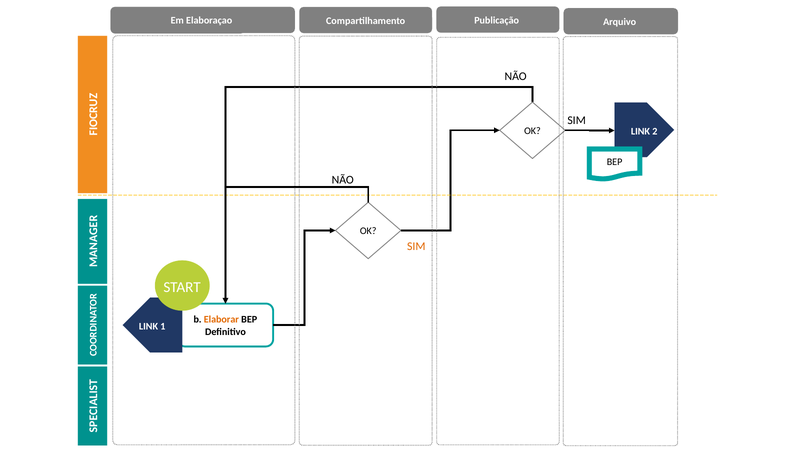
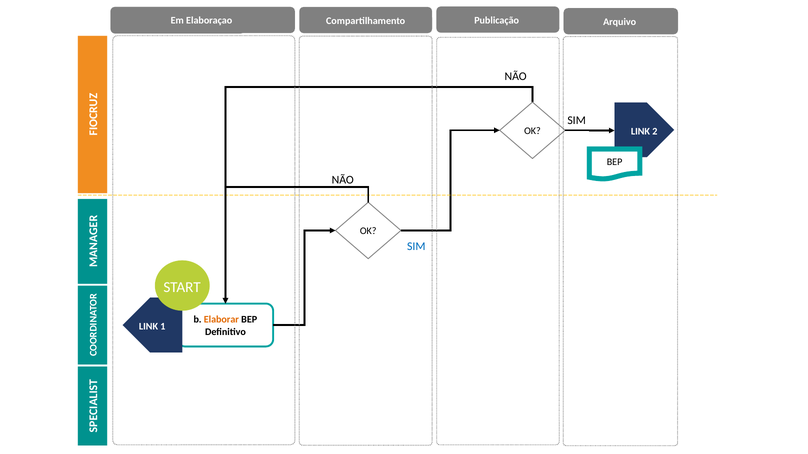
SIM at (416, 246) colour: orange -> blue
